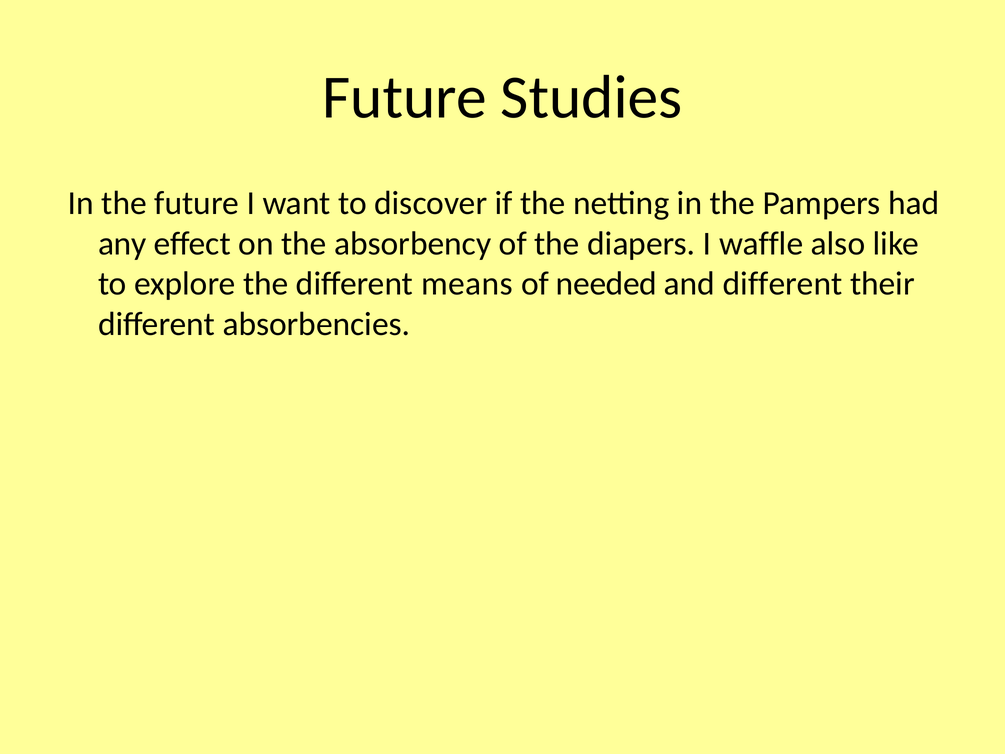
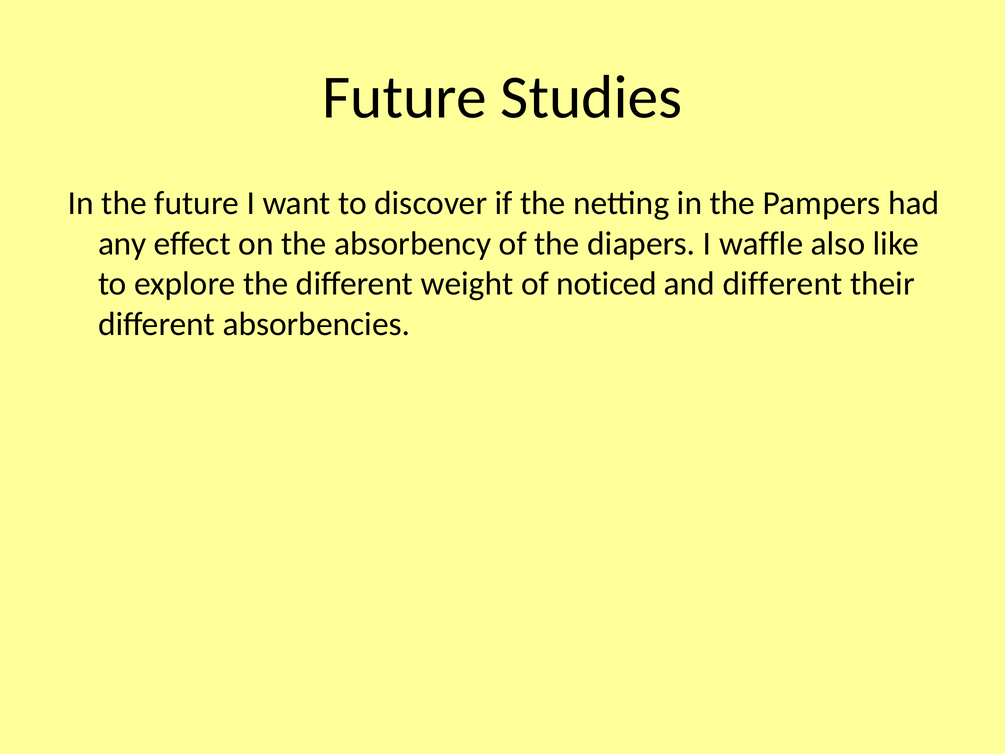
means: means -> weight
needed: needed -> noticed
